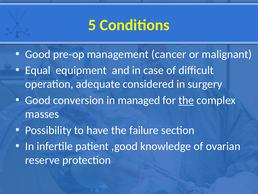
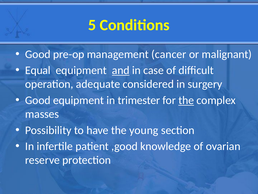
and underline: none -> present
Good conversion: conversion -> equipment
managed: managed -> trimester
failure: failure -> young
